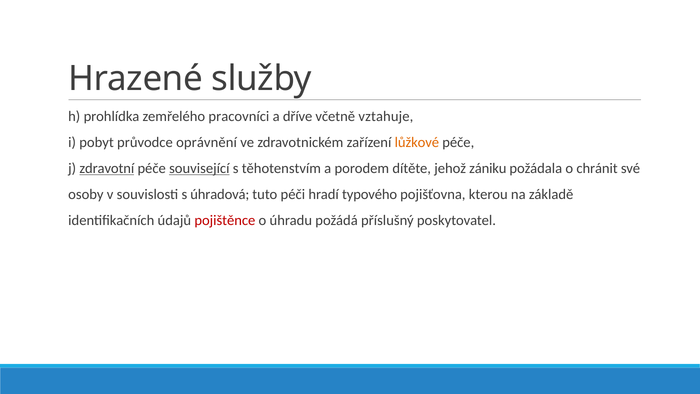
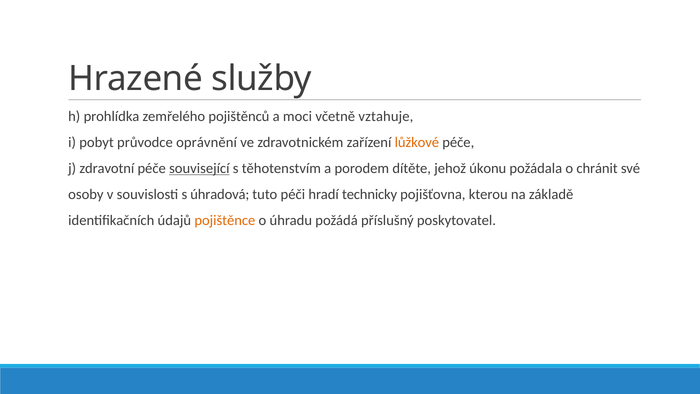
pracovníci: pracovníci -> pojištěnců
dříve: dříve -> moci
zdravotní underline: present -> none
zániku: zániku -> úkonu
typového: typového -> technicky
pojištěnce colour: red -> orange
